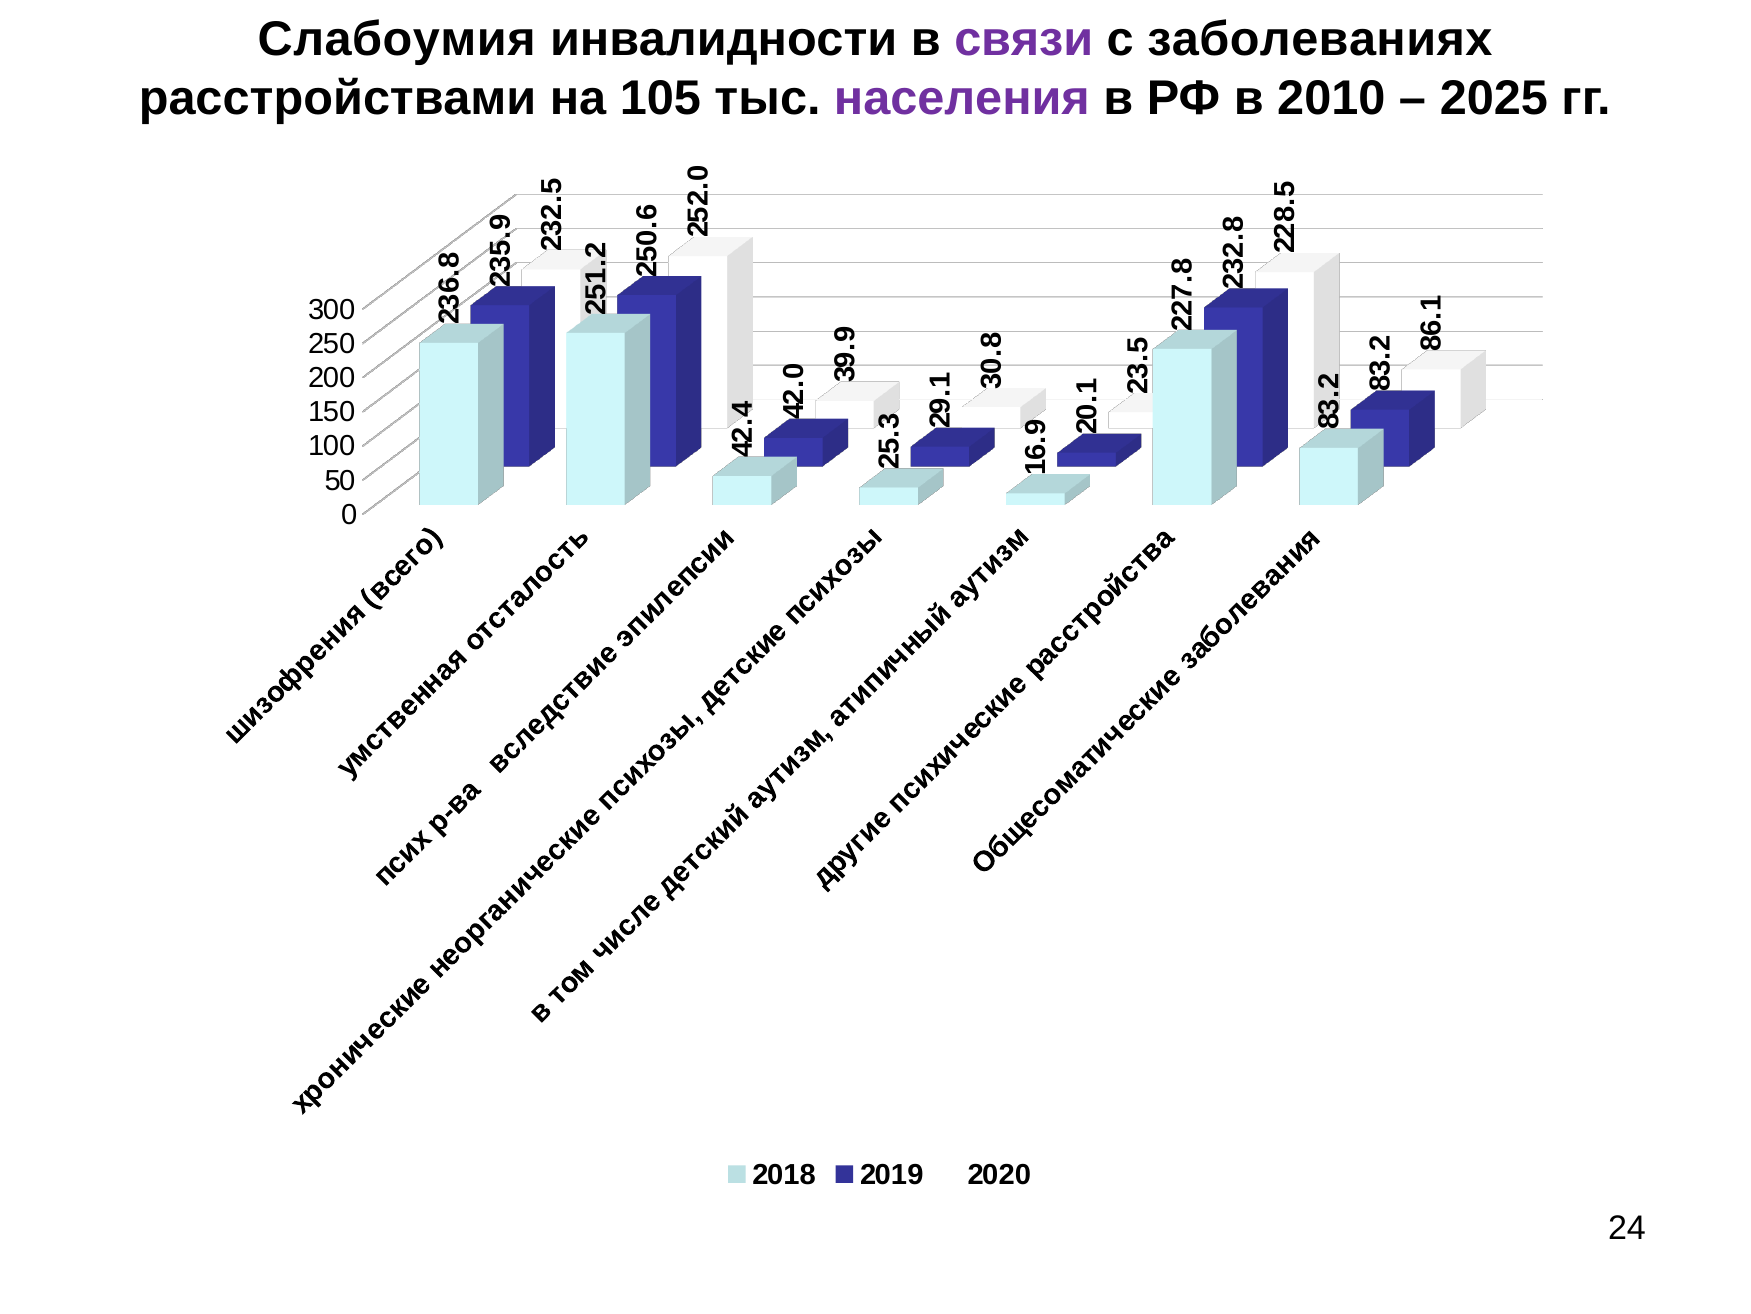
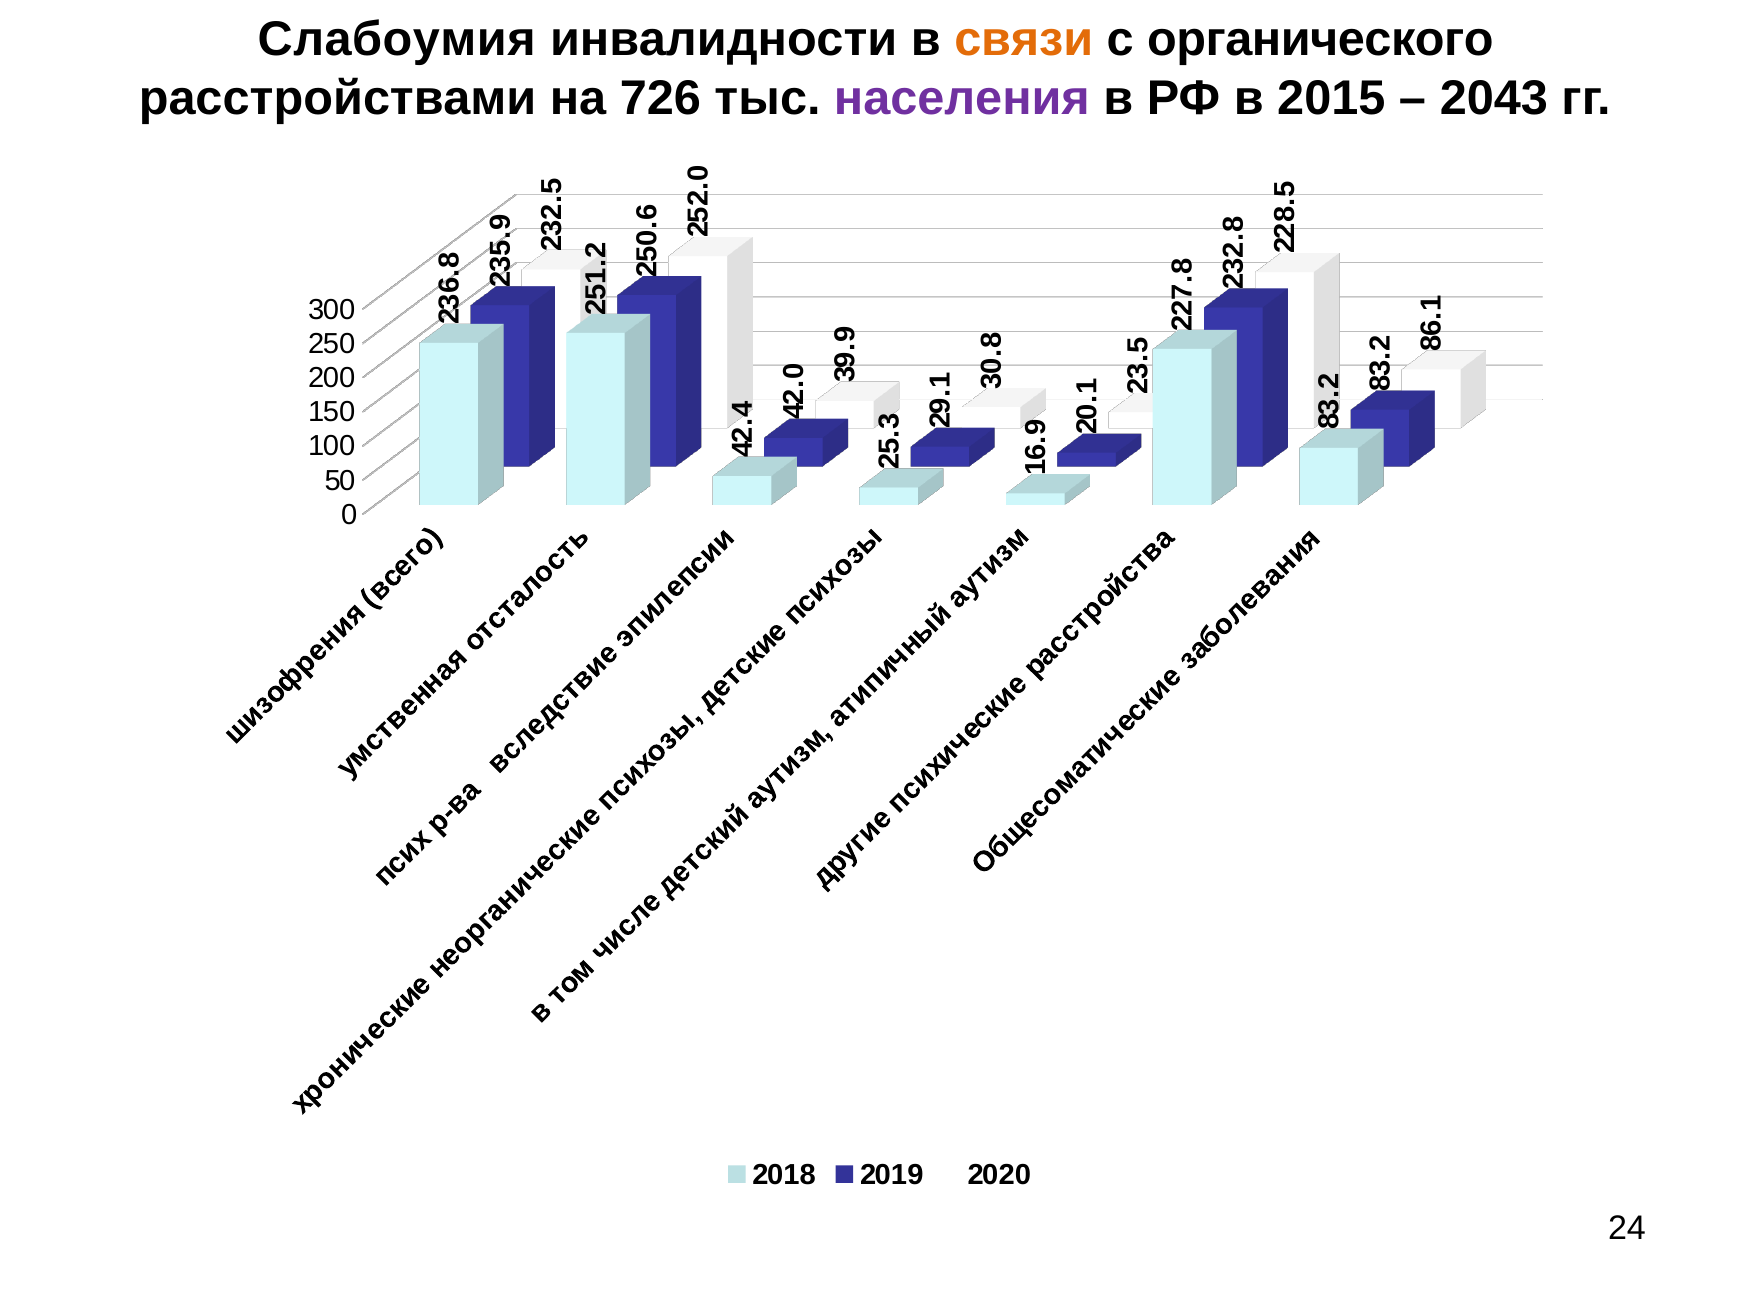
связи colour: purple -> orange
заболеваниях: заболеваниях -> органического
105: 105 -> 726
2010: 2010 -> 2015
2025: 2025 -> 2043
